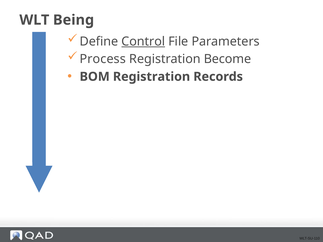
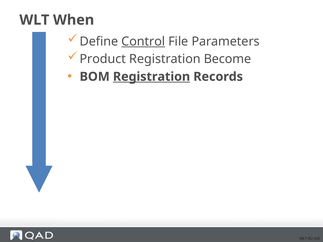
Being: Being -> When
Process: Process -> Product
Registration at (152, 77) underline: none -> present
